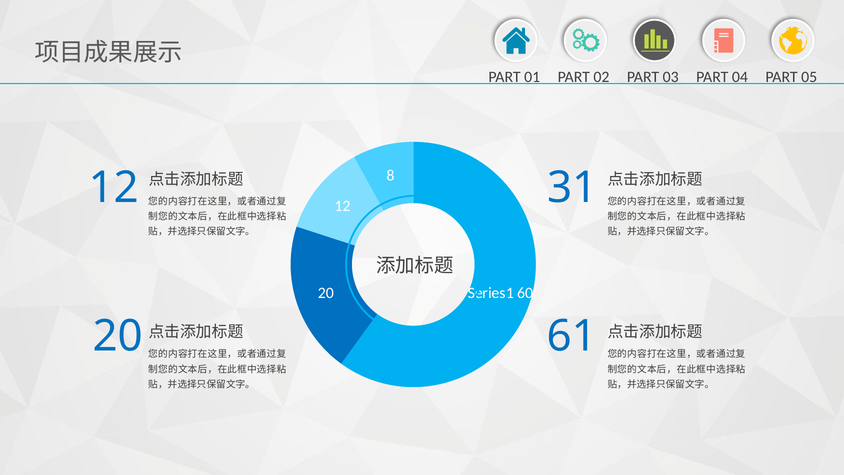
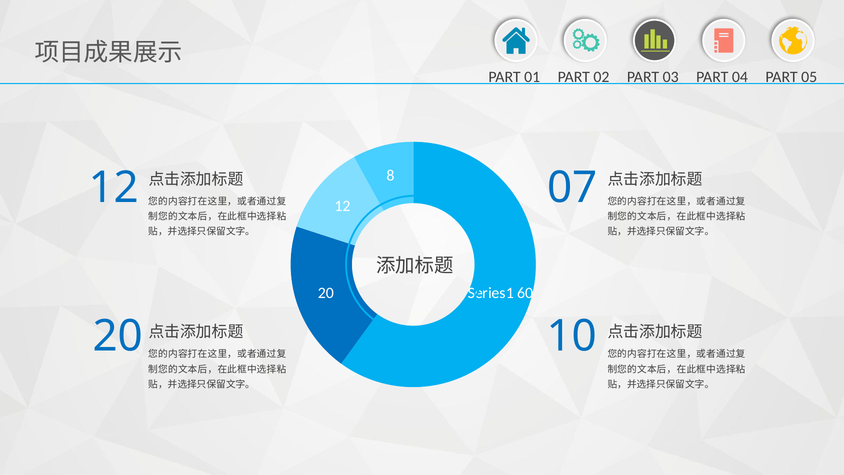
31: 31 -> 07
61: 61 -> 10
